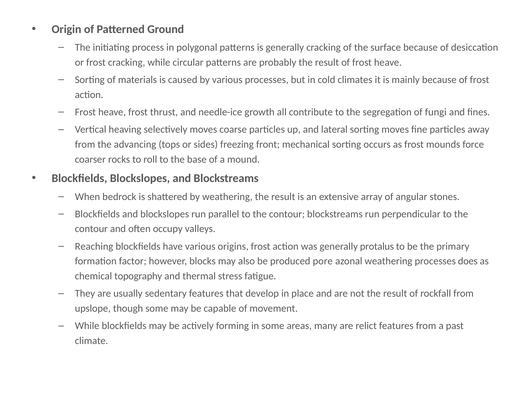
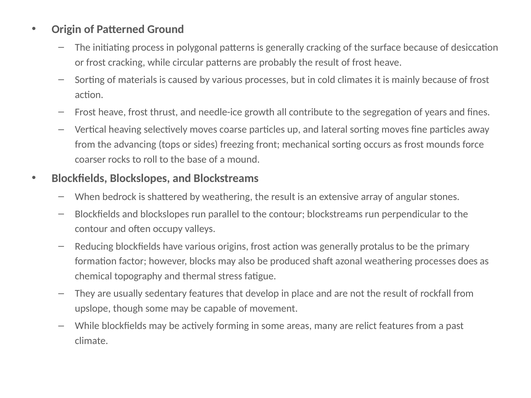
fungi: fungi -> years
Reaching: Reaching -> Reducing
pore: pore -> shaft
